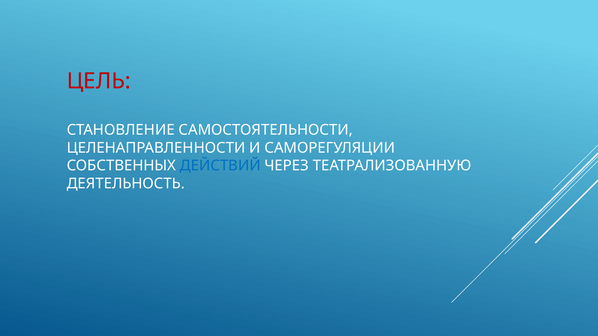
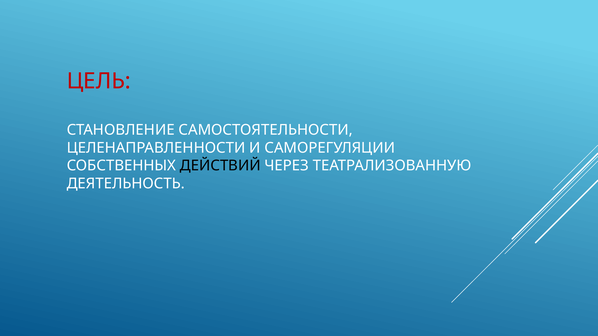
ДЕЙСТВИЙ colour: blue -> black
